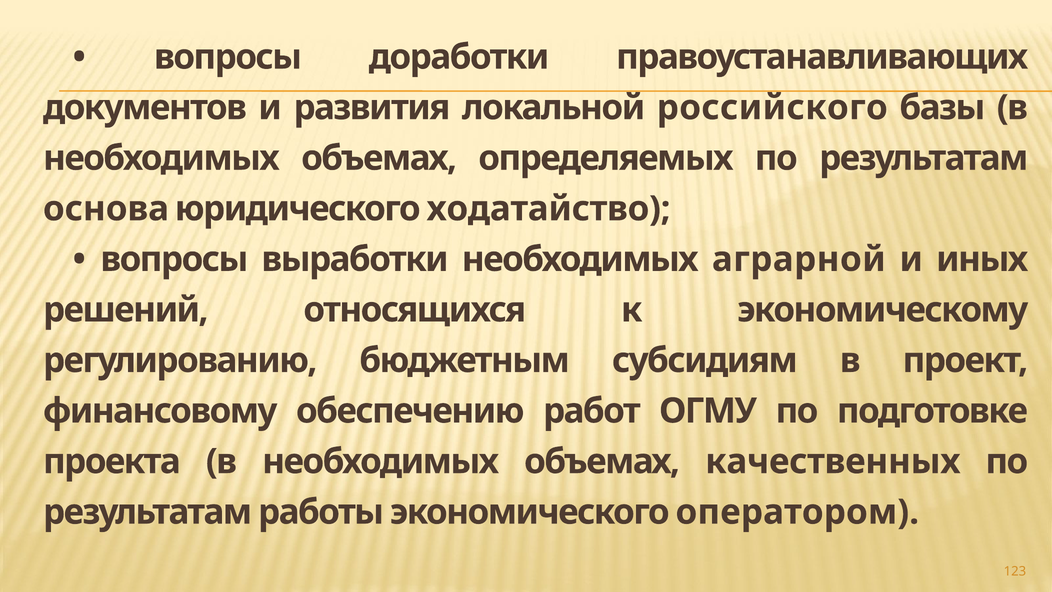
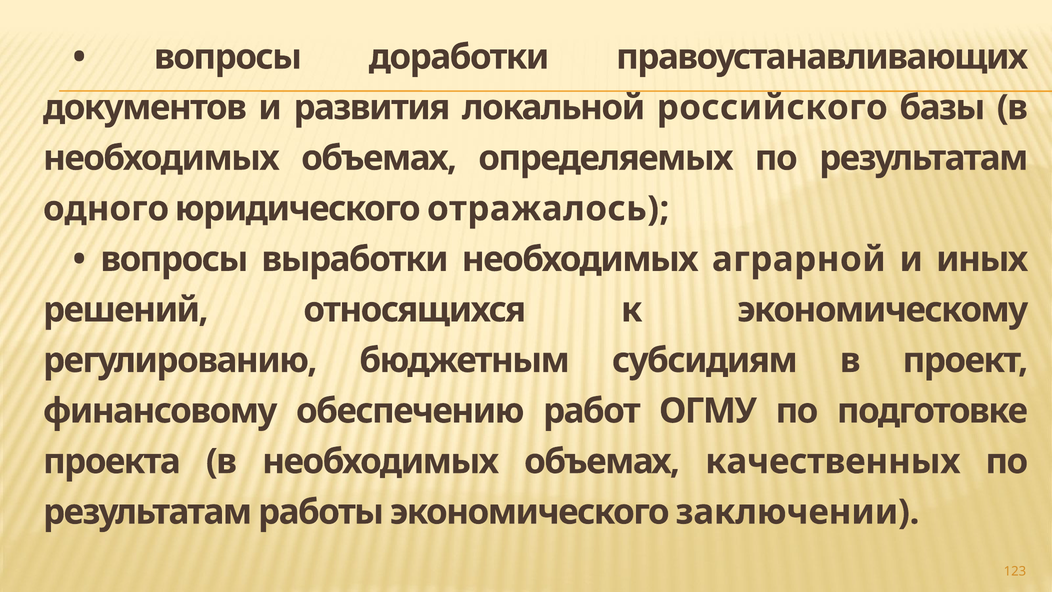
основа: основа -> одного
ходатайство: ходатайство -> отражалось
оператором: оператором -> заключении
